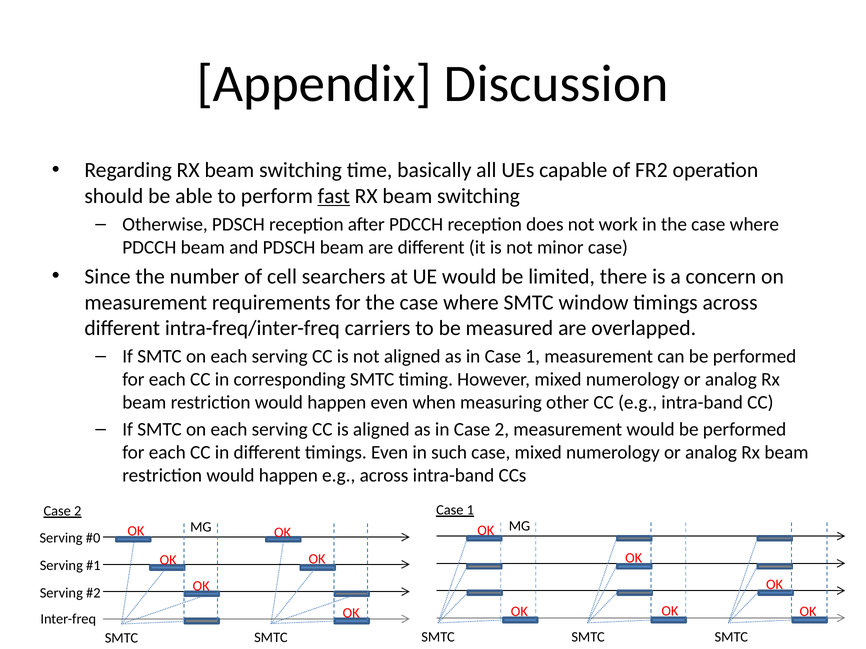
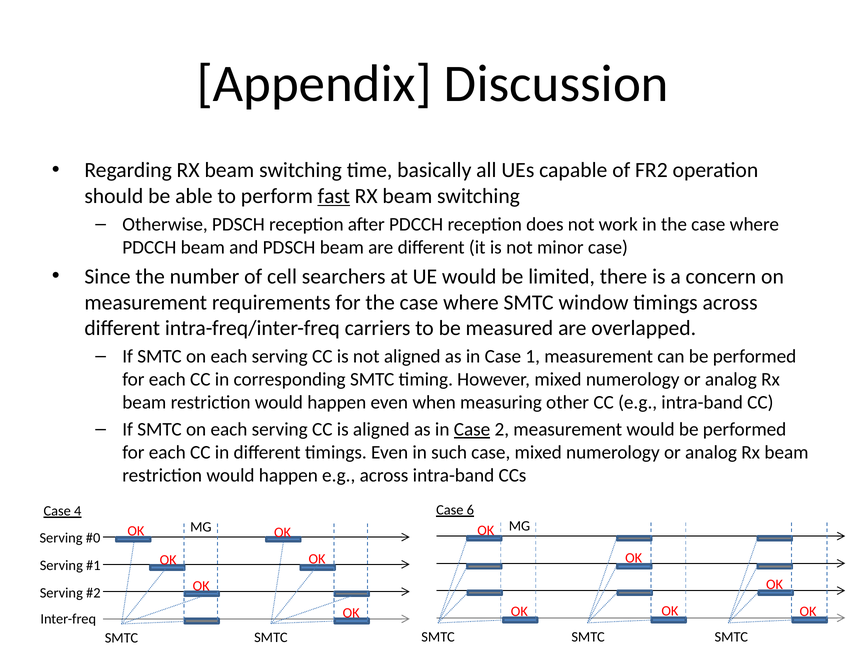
Case at (472, 430) underline: none -> present
1 at (470, 511): 1 -> 6
2 at (78, 512): 2 -> 4
